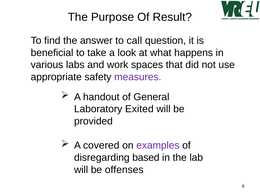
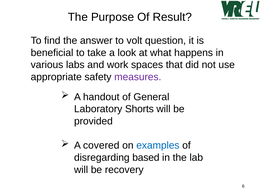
call: call -> volt
Exited: Exited -> Shorts
examples colour: purple -> blue
offenses: offenses -> recovery
